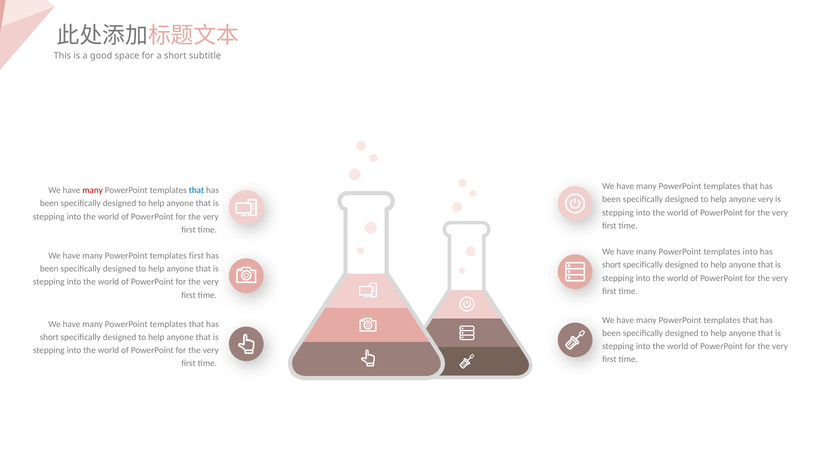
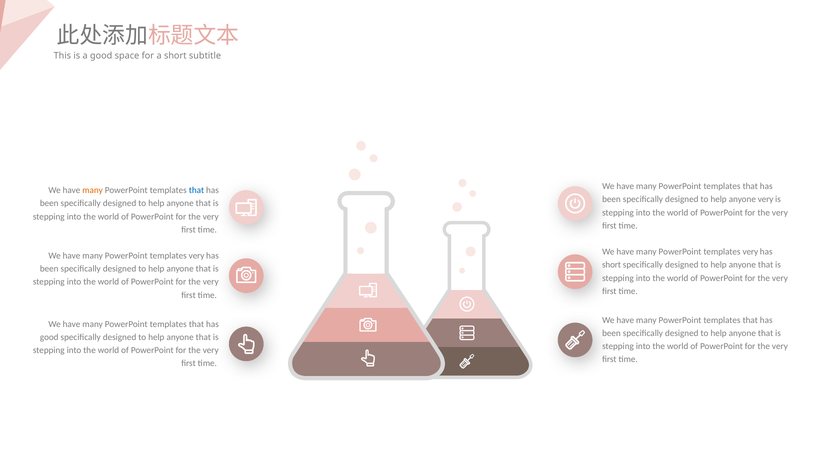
many at (93, 190) colour: red -> orange
into at (750, 252): into -> very
first at (196, 256): first -> very
short at (49, 337): short -> good
